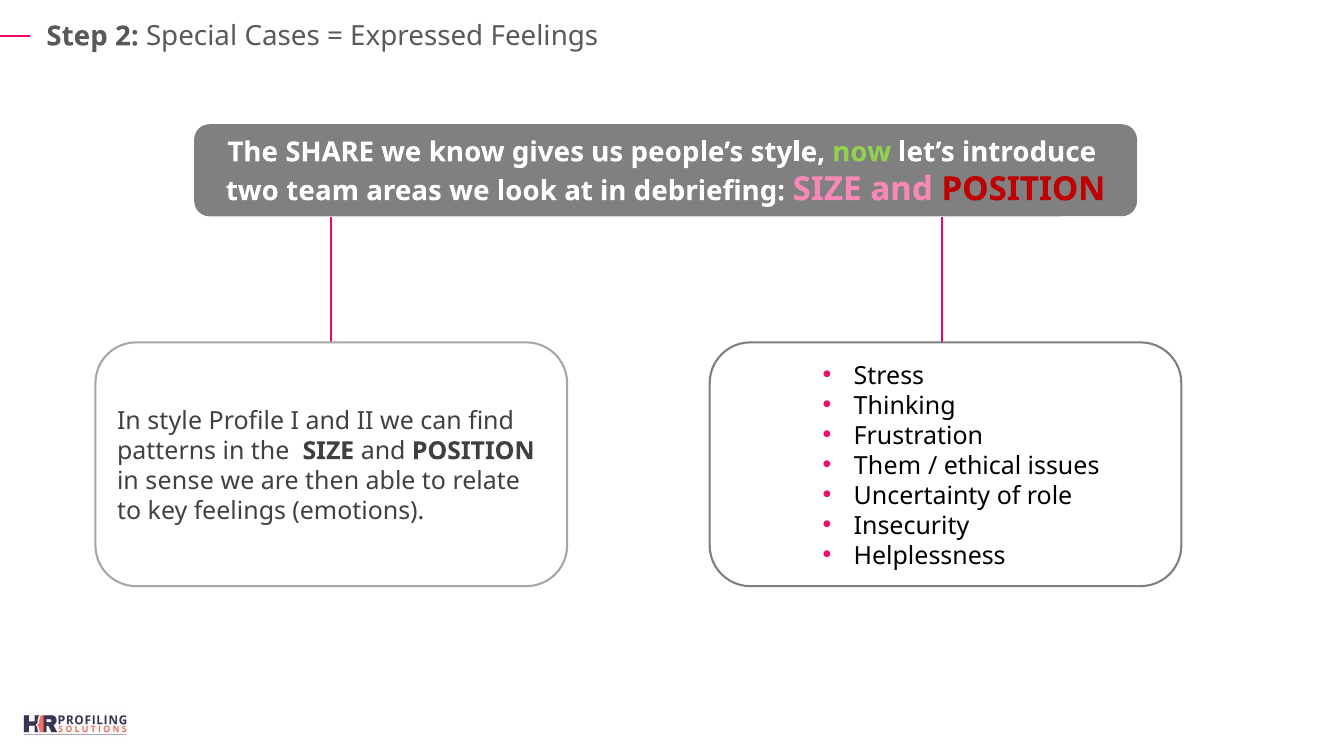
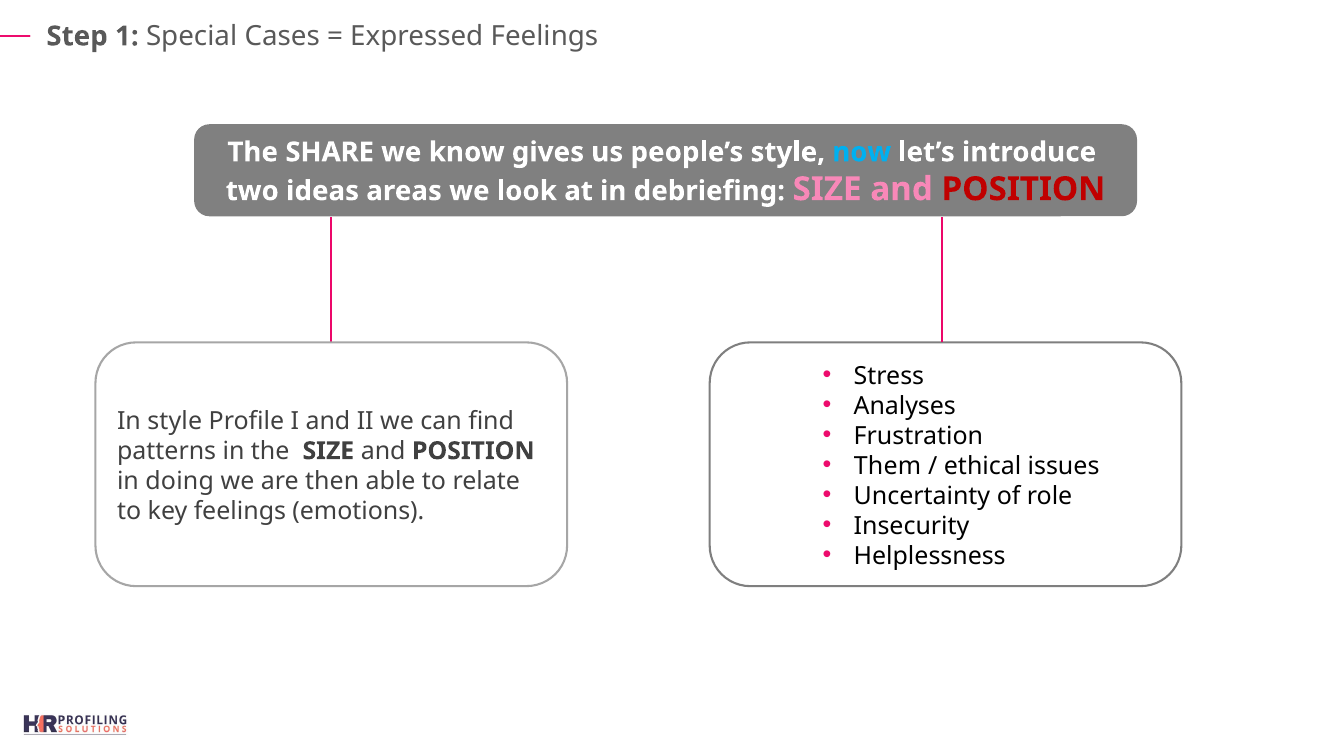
2: 2 -> 1
now colour: light green -> light blue
team: team -> ideas
Thinking: Thinking -> Analyses
sense: sense -> doing
